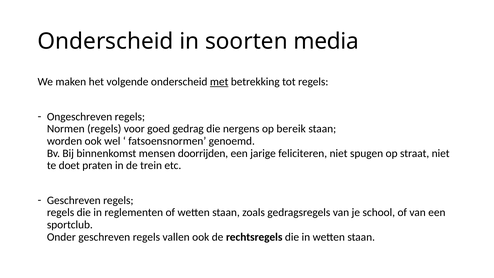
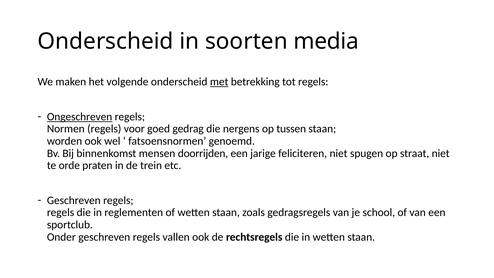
Ongeschreven underline: none -> present
bereik: bereik -> tussen
doet: doet -> orde
